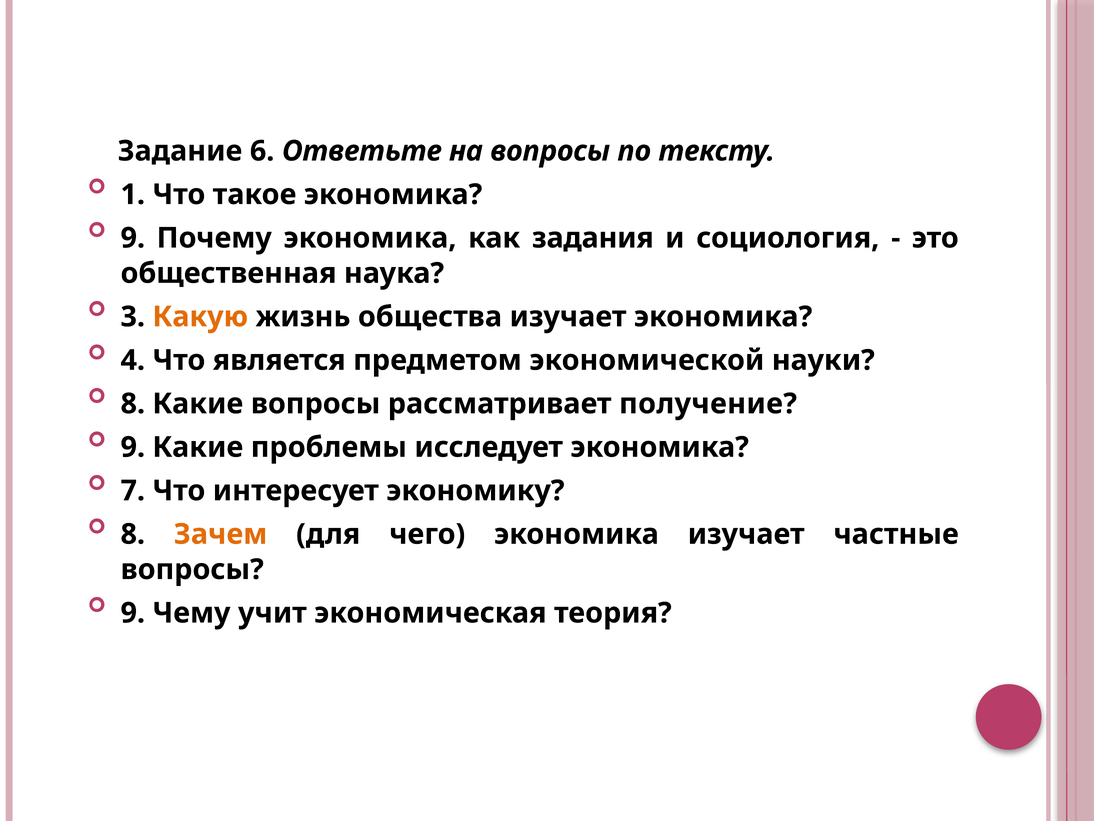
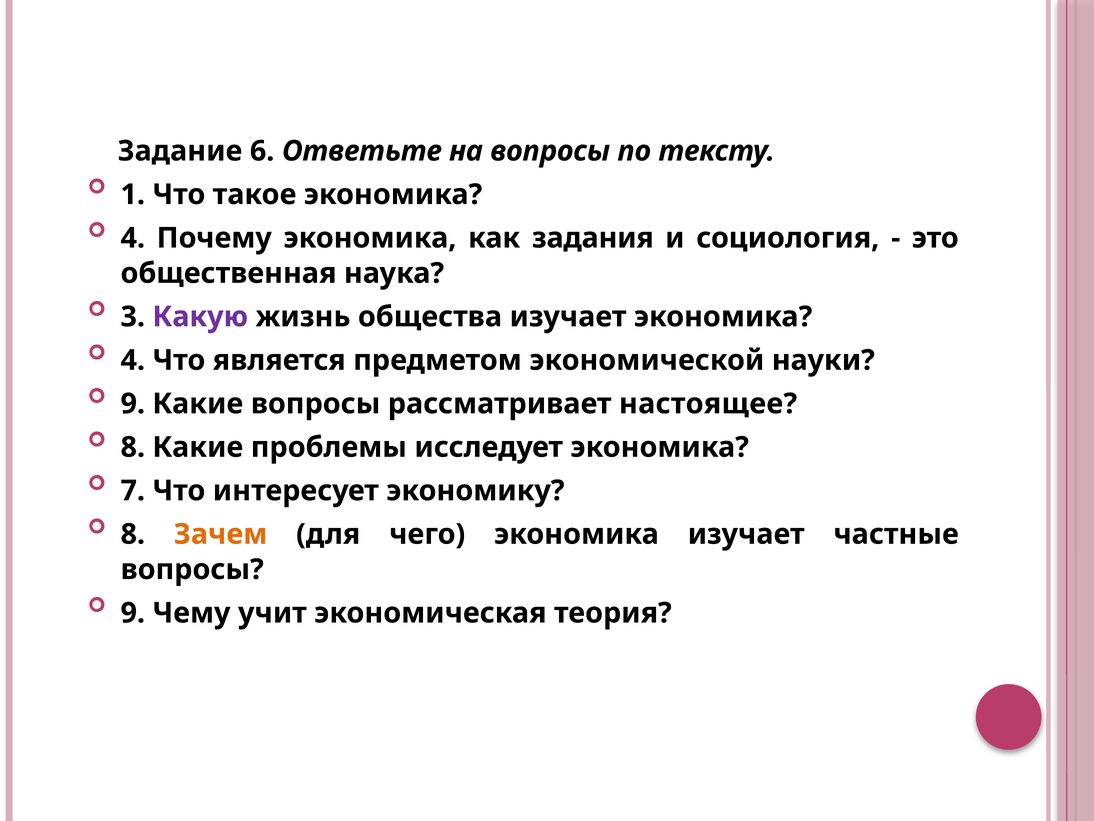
9 at (133, 238): 9 -> 4
Какую colour: orange -> purple
8 at (133, 404): 8 -> 9
получение: получение -> настоящее
9 at (133, 447): 9 -> 8
